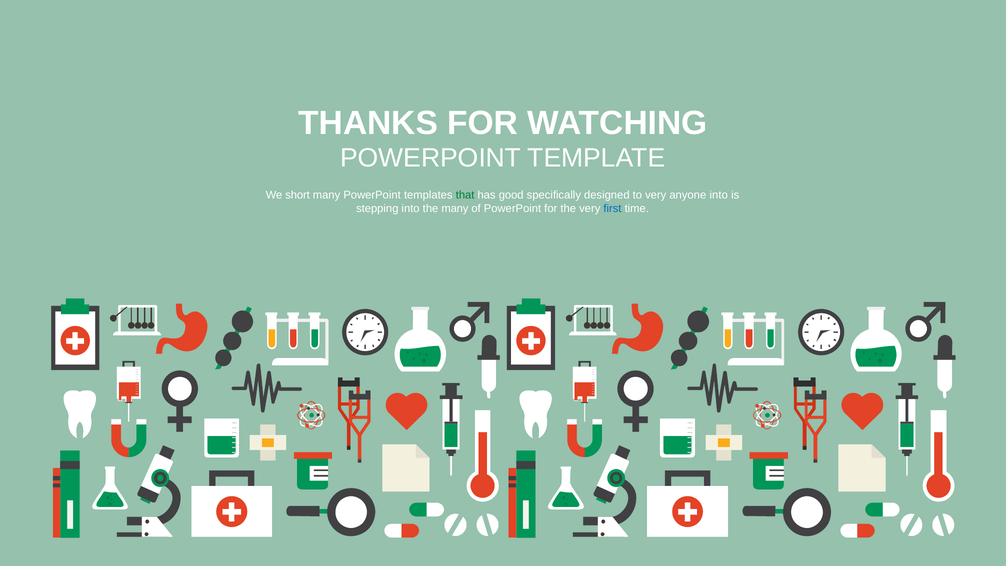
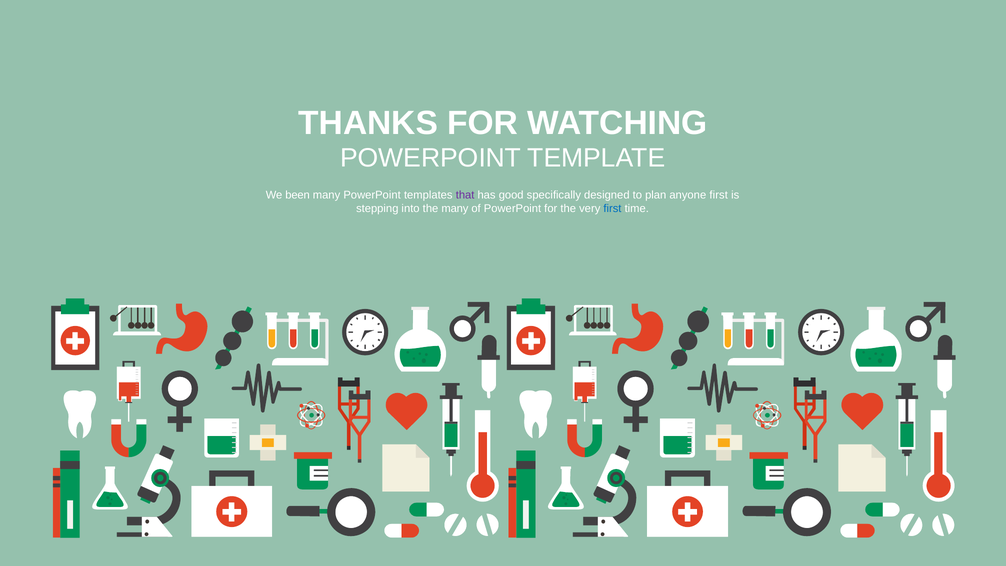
short: short -> been
that colour: green -> purple
to very: very -> plan
anyone into: into -> first
